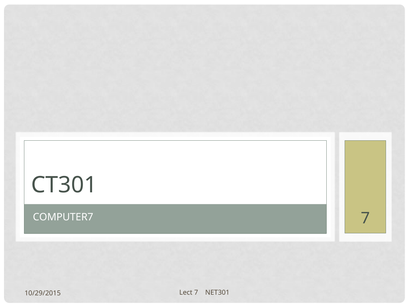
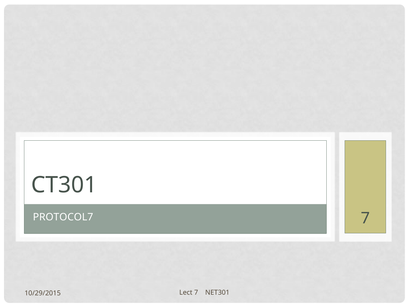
COMPUTER7: COMPUTER7 -> PROTOCOL7
